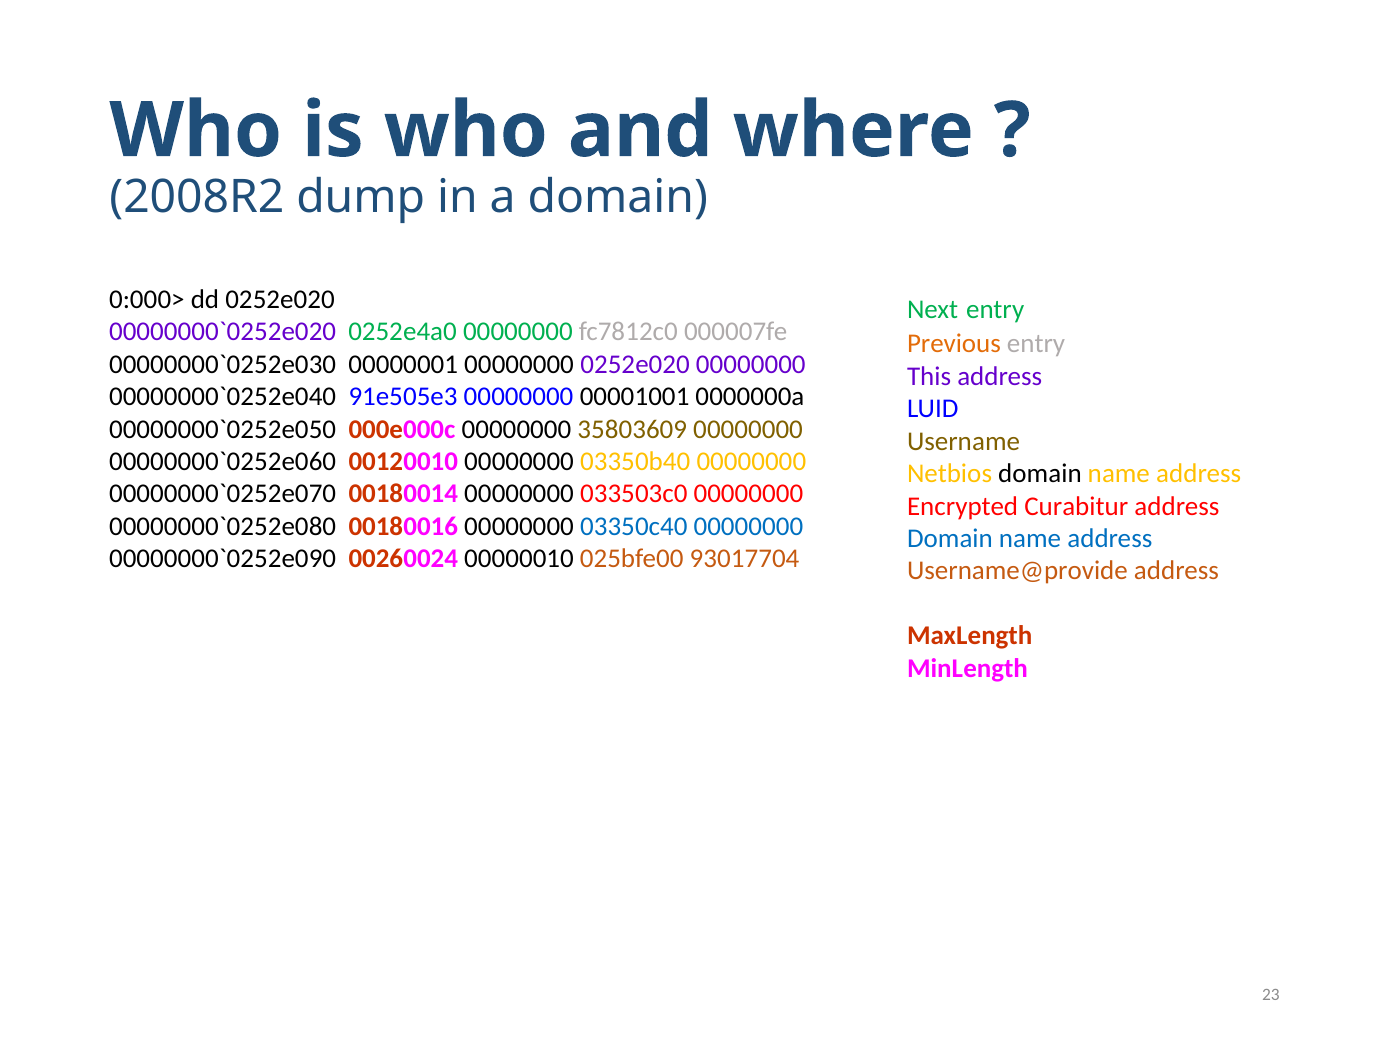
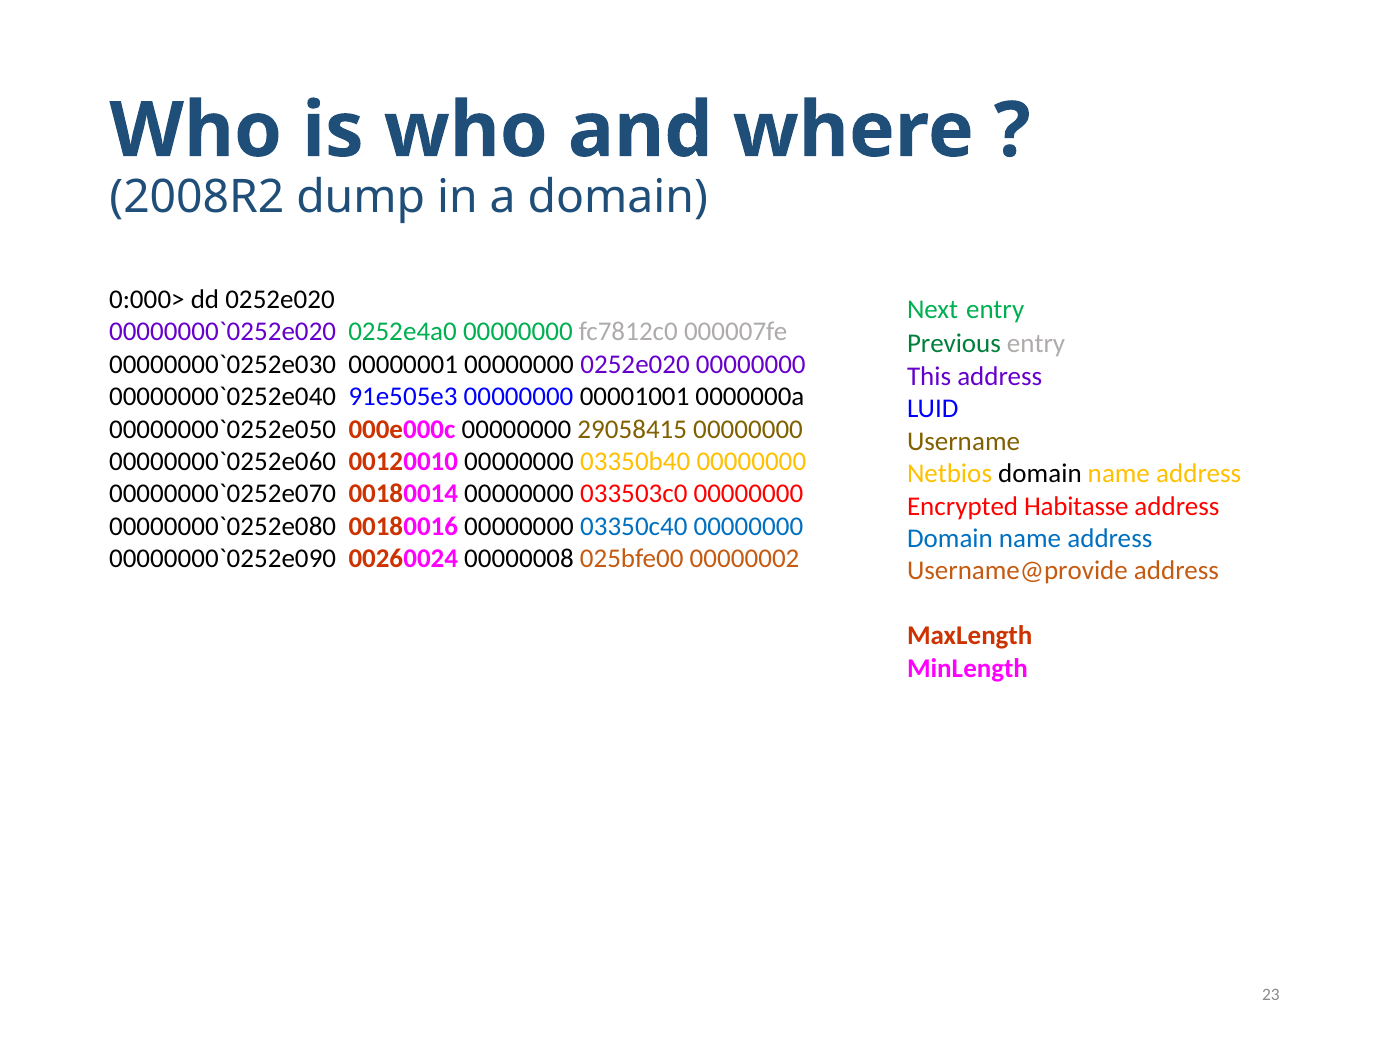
Previous colour: orange -> green
35803609: 35803609 -> 29058415
Curabitur: Curabitur -> Habitasse
00000010: 00000010 -> 00000008
93017704: 93017704 -> 00000002
